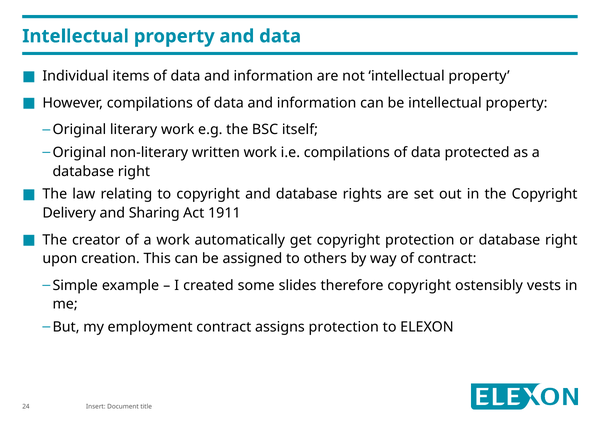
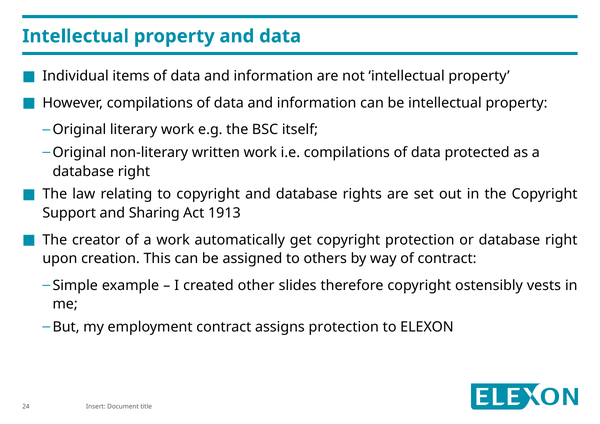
Delivery: Delivery -> Support
1911: 1911 -> 1913
some: some -> other
